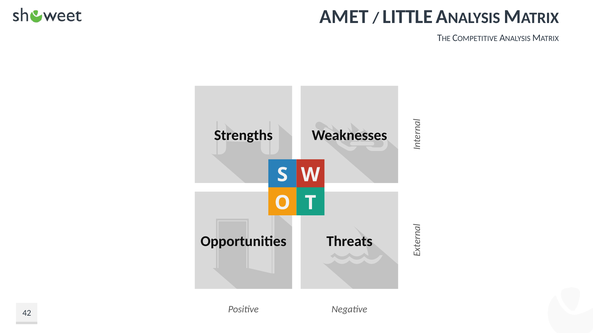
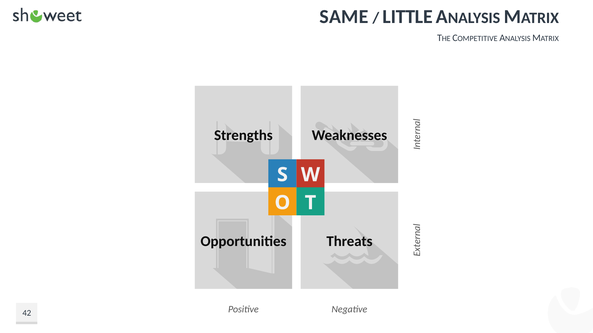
AMET: AMET -> SAME
